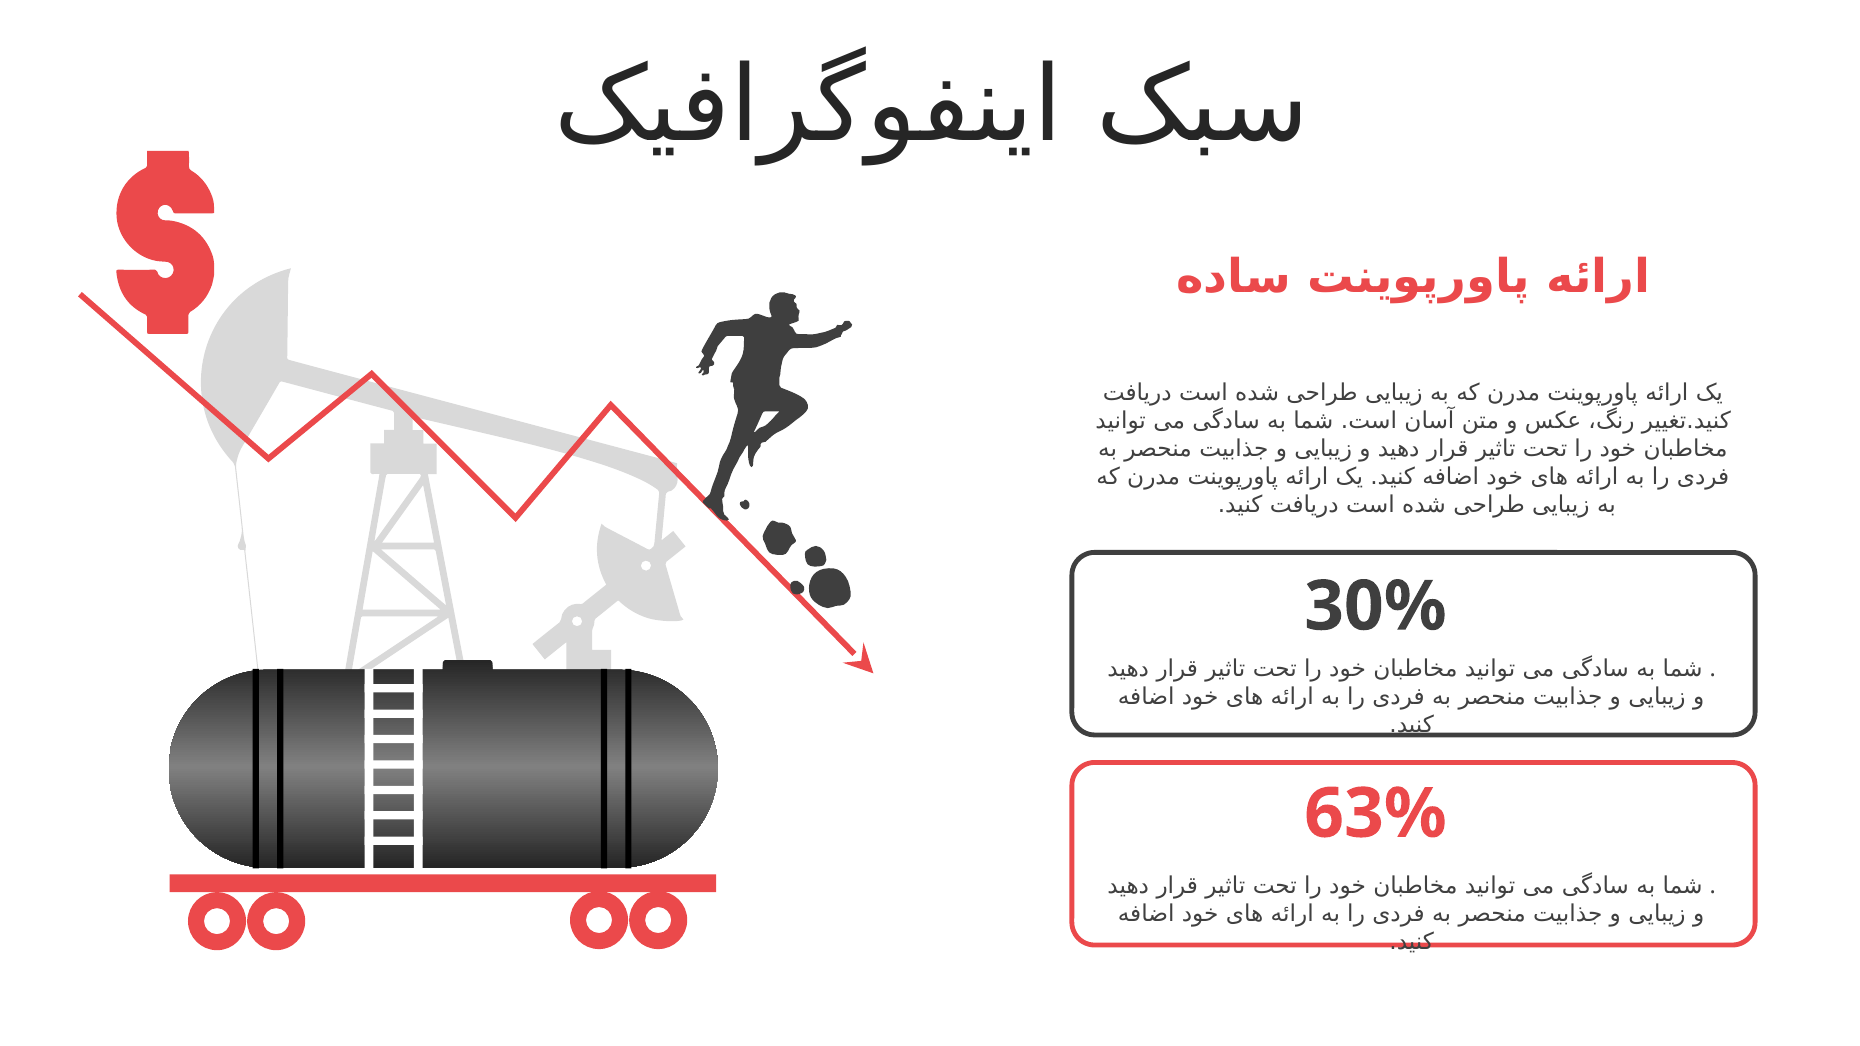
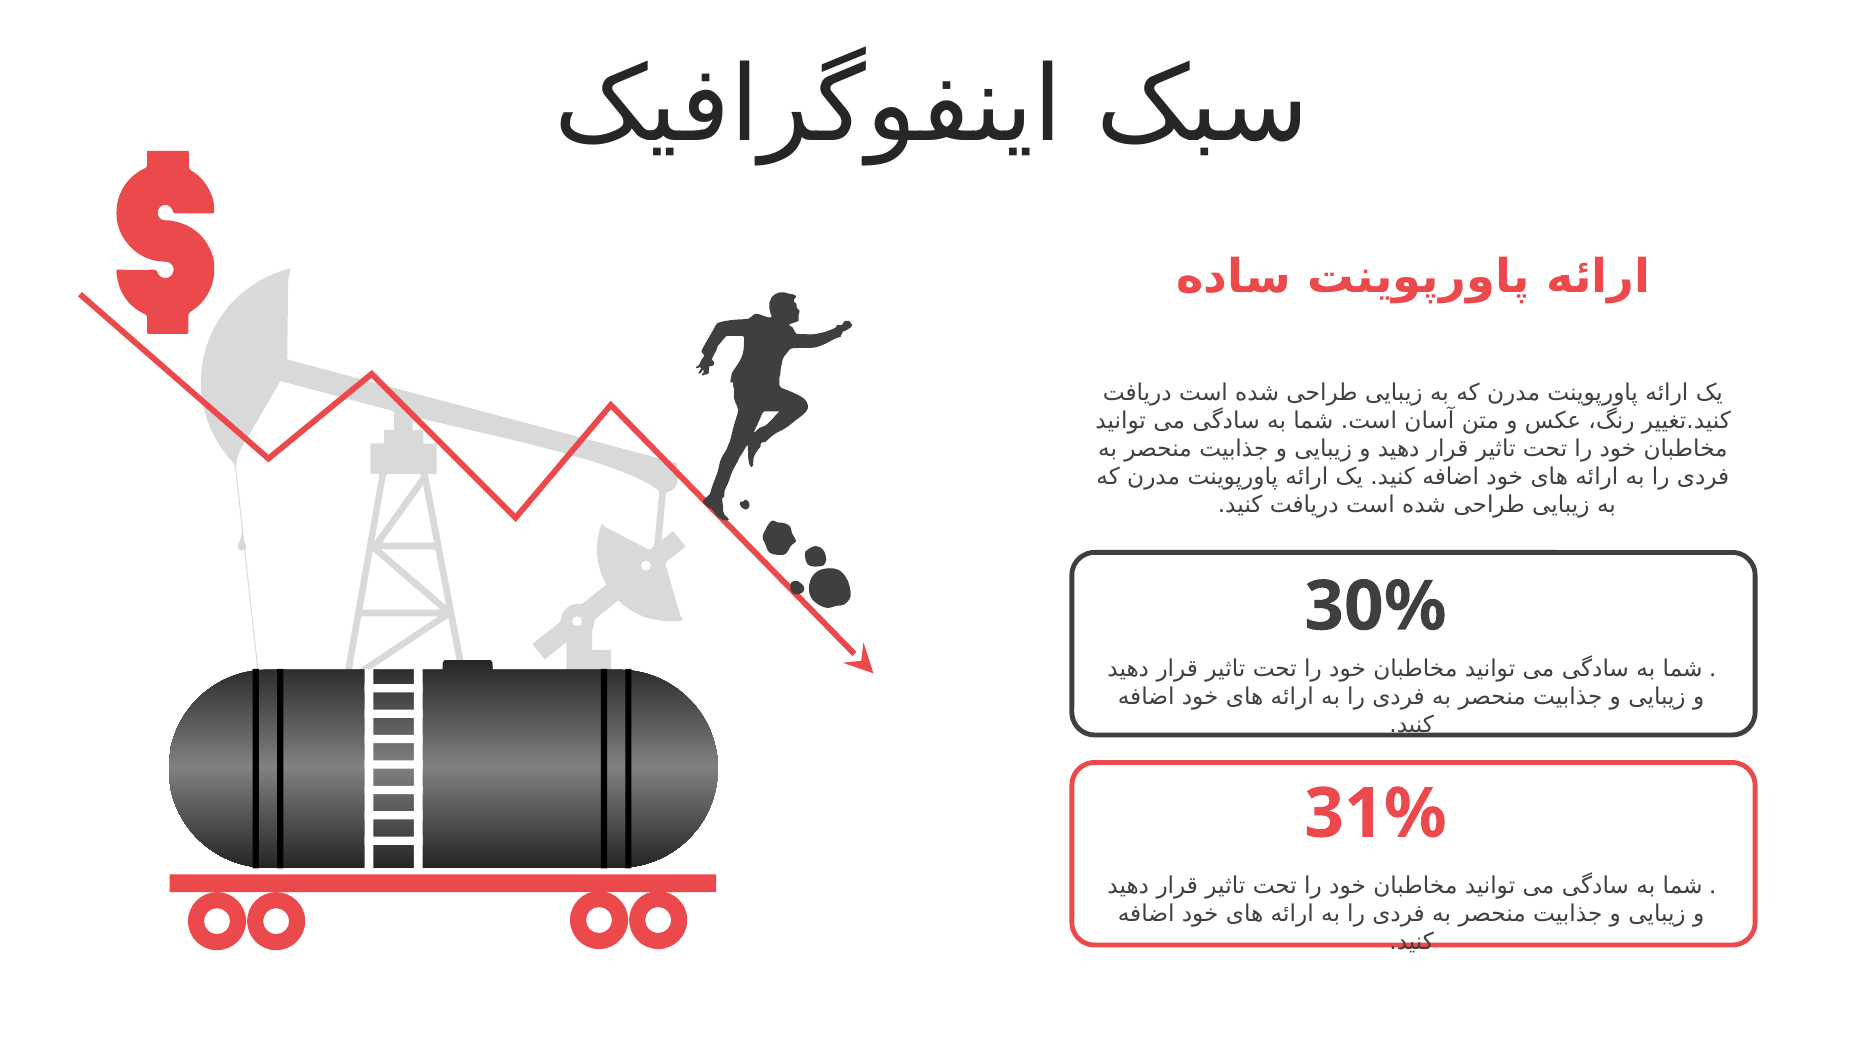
63%: 63% -> 31%
